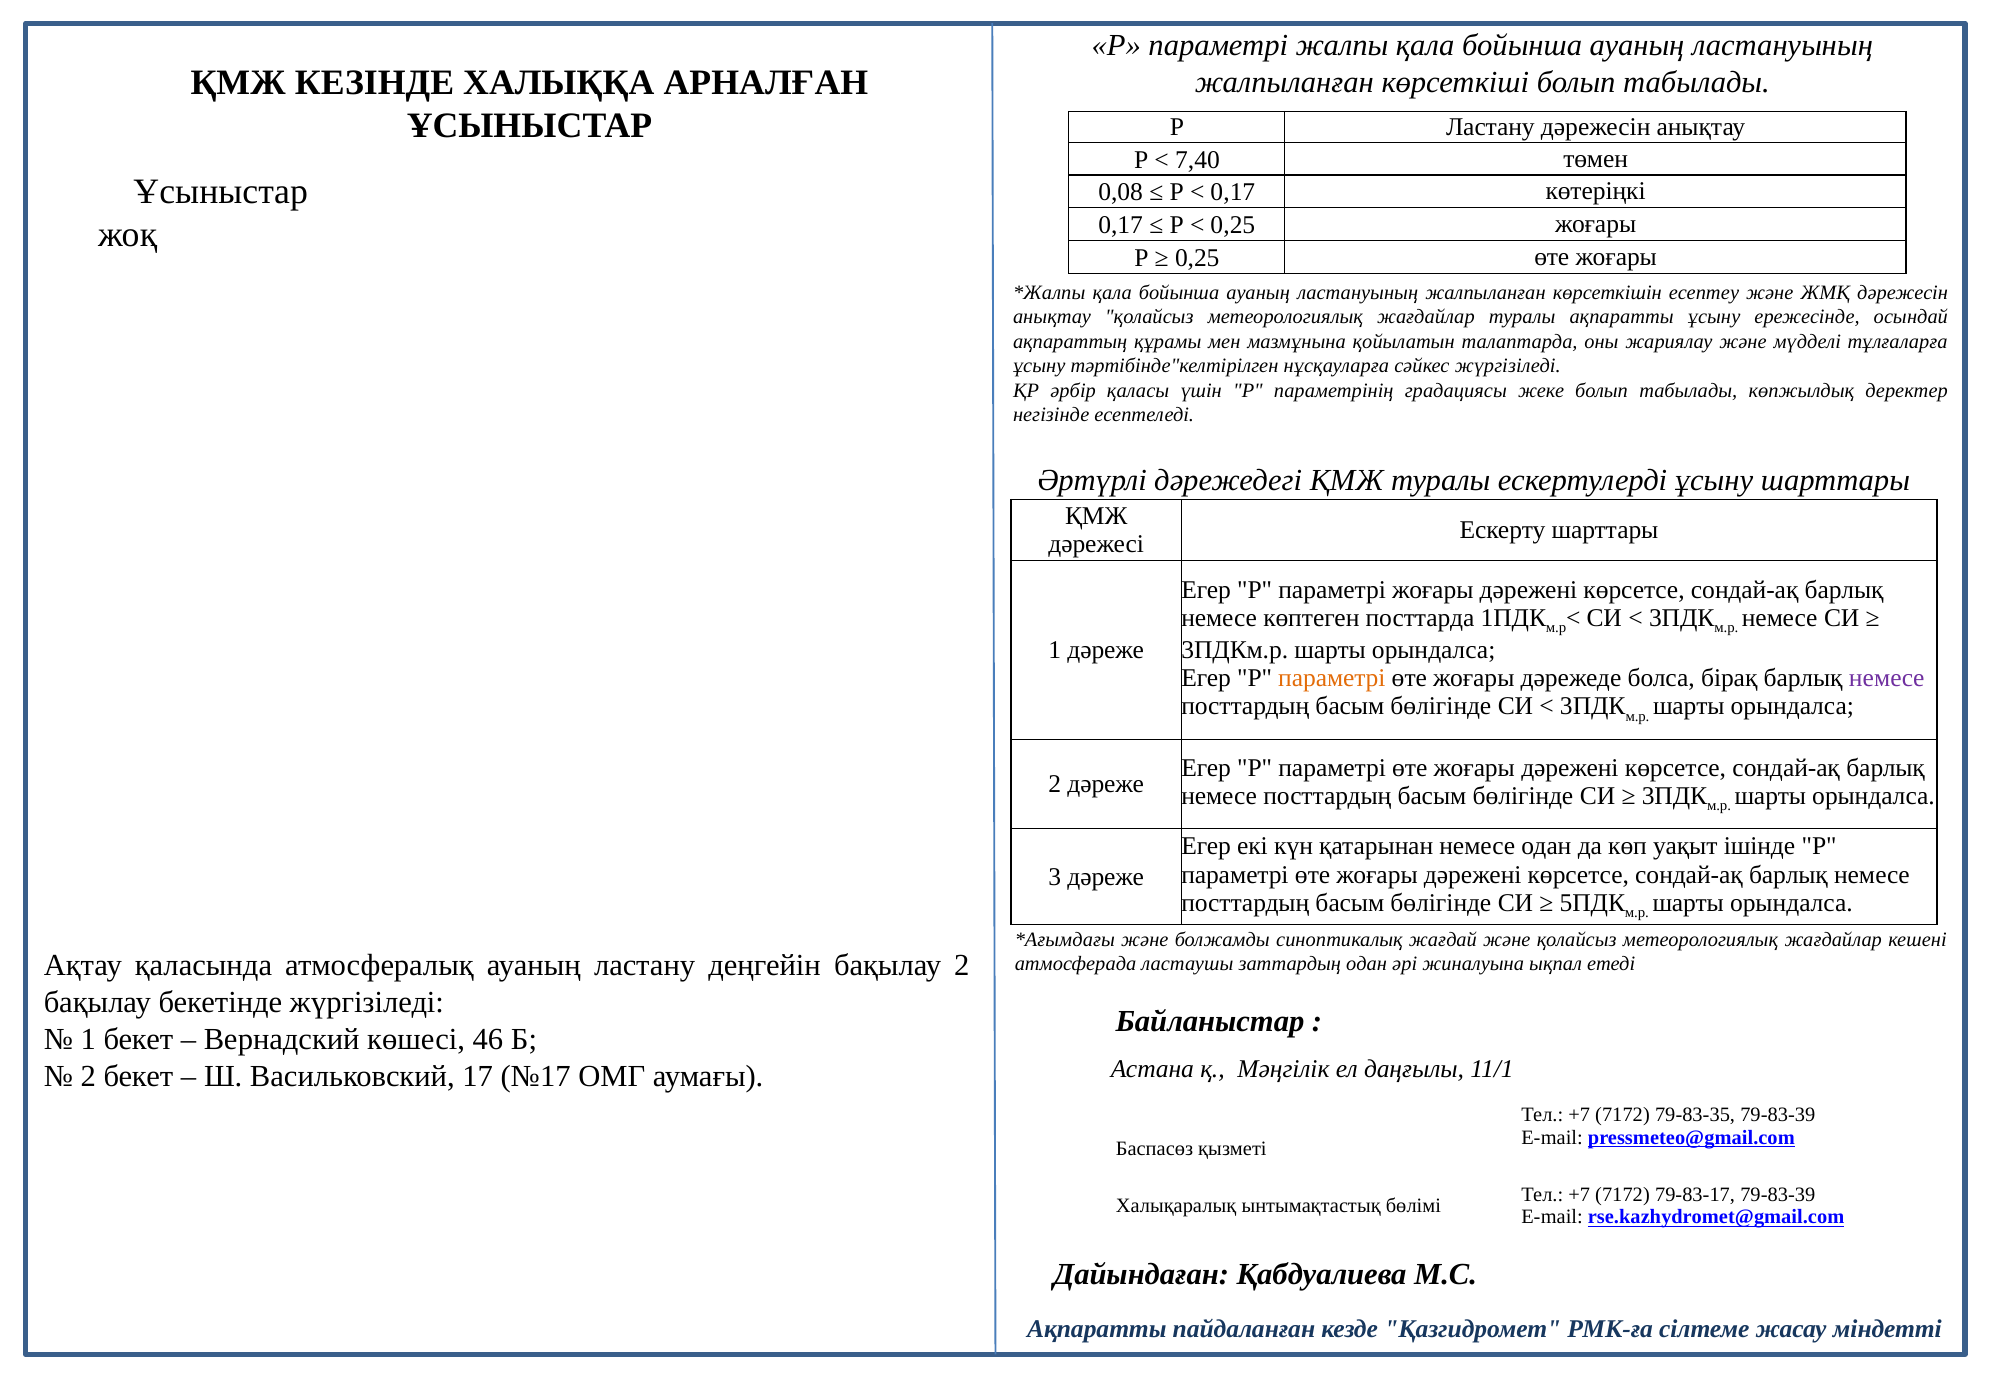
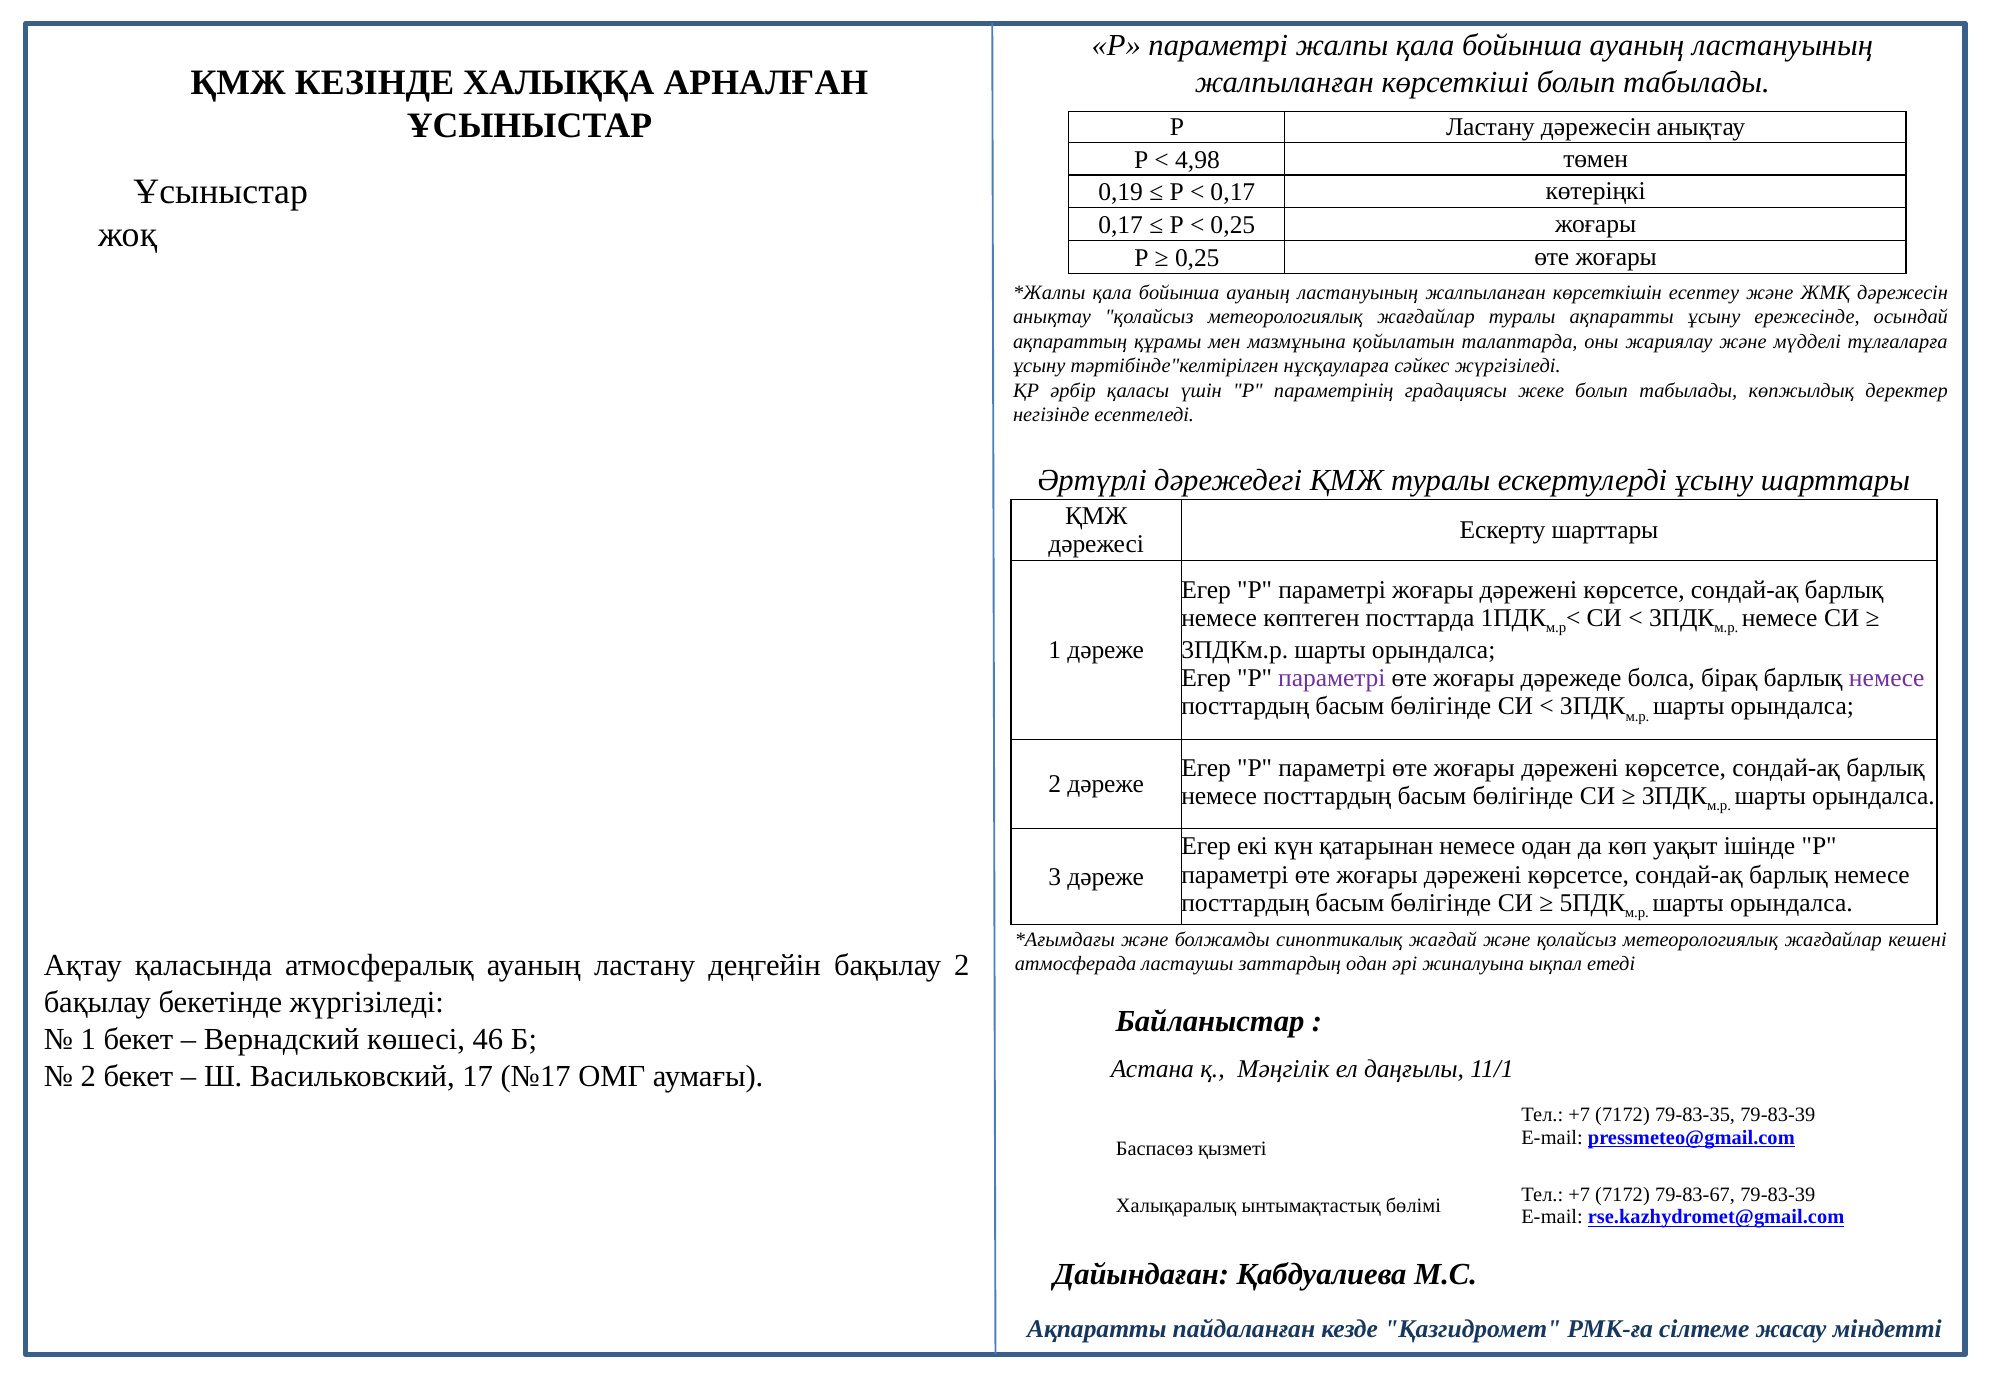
7,40: 7,40 -> 4,98
0,08: 0,08 -> 0,19
параметрі at (1332, 678) colour: orange -> purple
79-83-17: 79-83-17 -> 79-83-67
